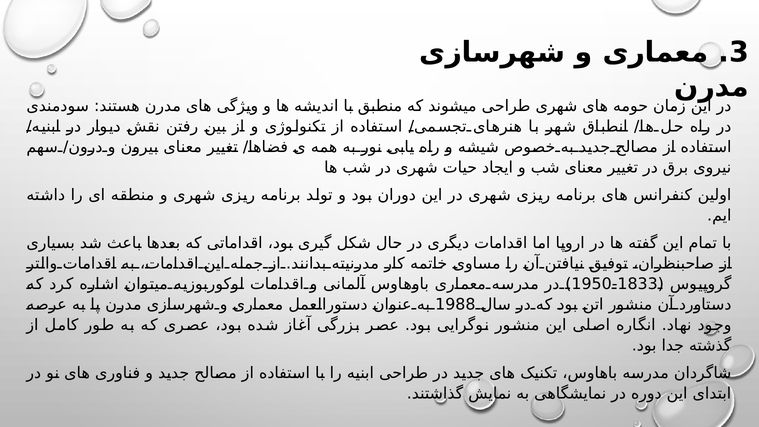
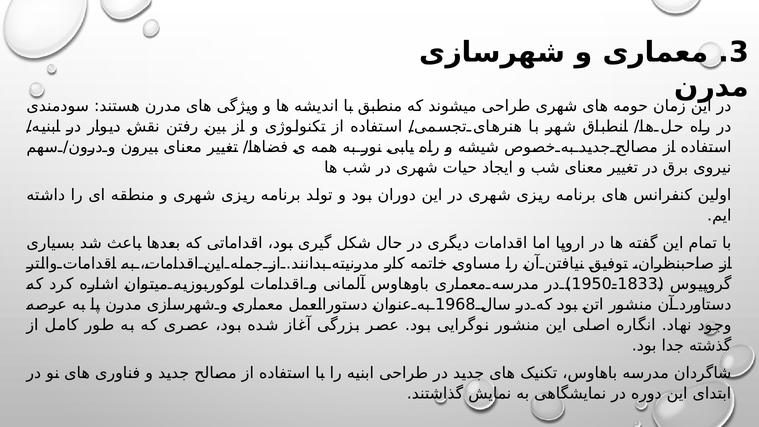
1988: 1988 -> 1968
